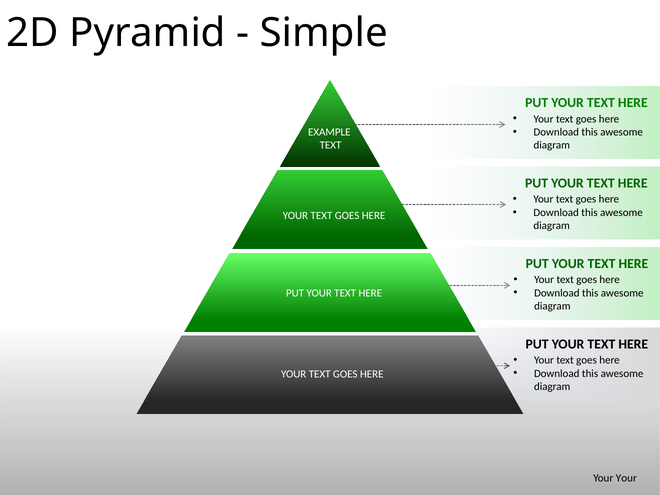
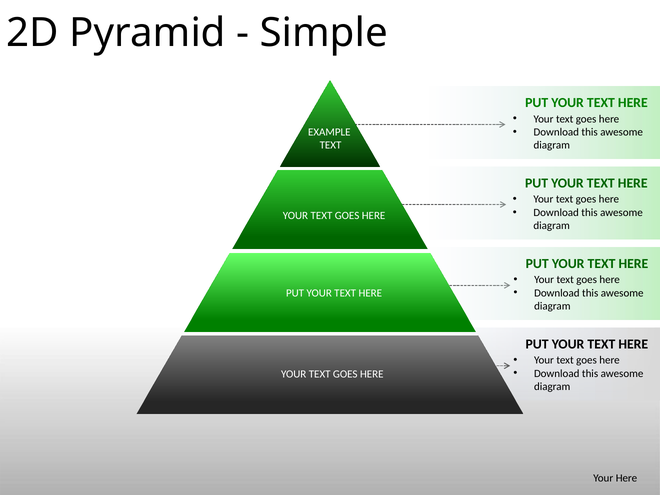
Your Your: Your -> Here
